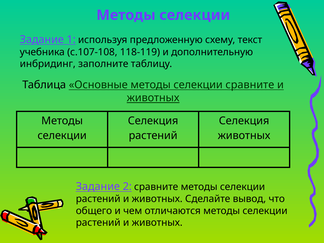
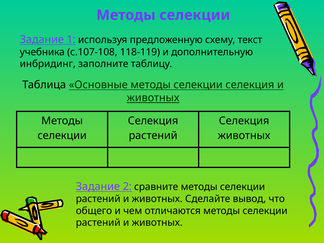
Основные методы селекции сравните: сравните -> селекция
